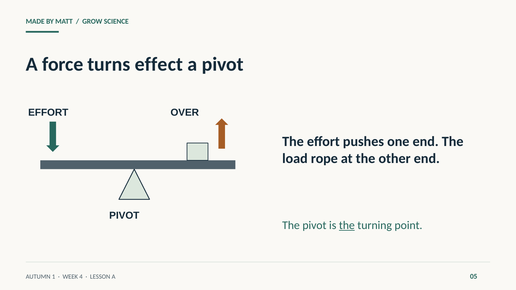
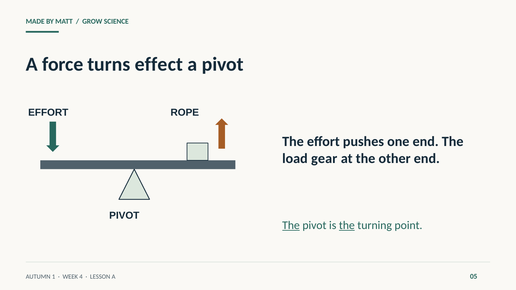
OVER: OVER -> ROPE
rope: rope -> gear
The at (291, 226) underline: none -> present
